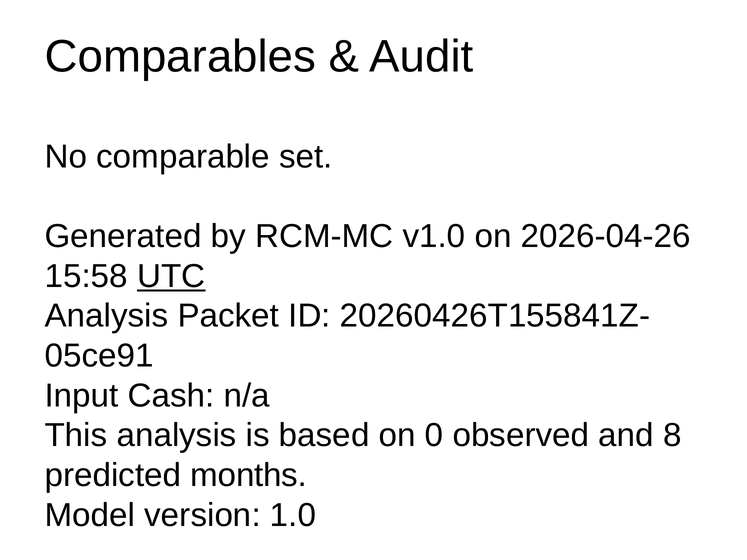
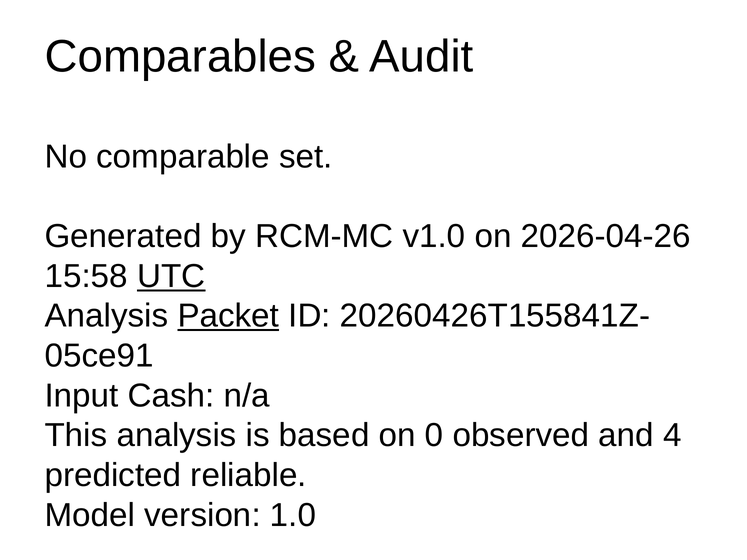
Packet underline: none -> present
8: 8 -> 4
months: months -> reliable
